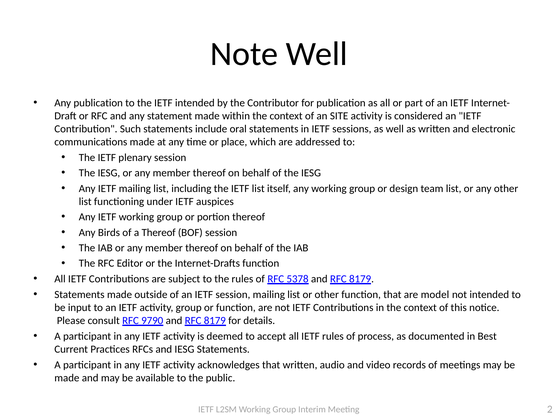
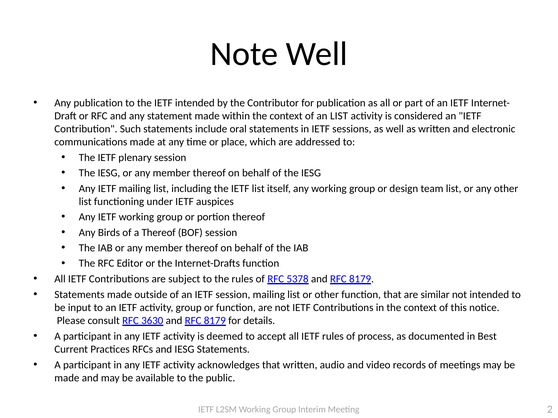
an SITE: SITE -> LIST
model: model -> similar
9790: 9790 -> 3630
